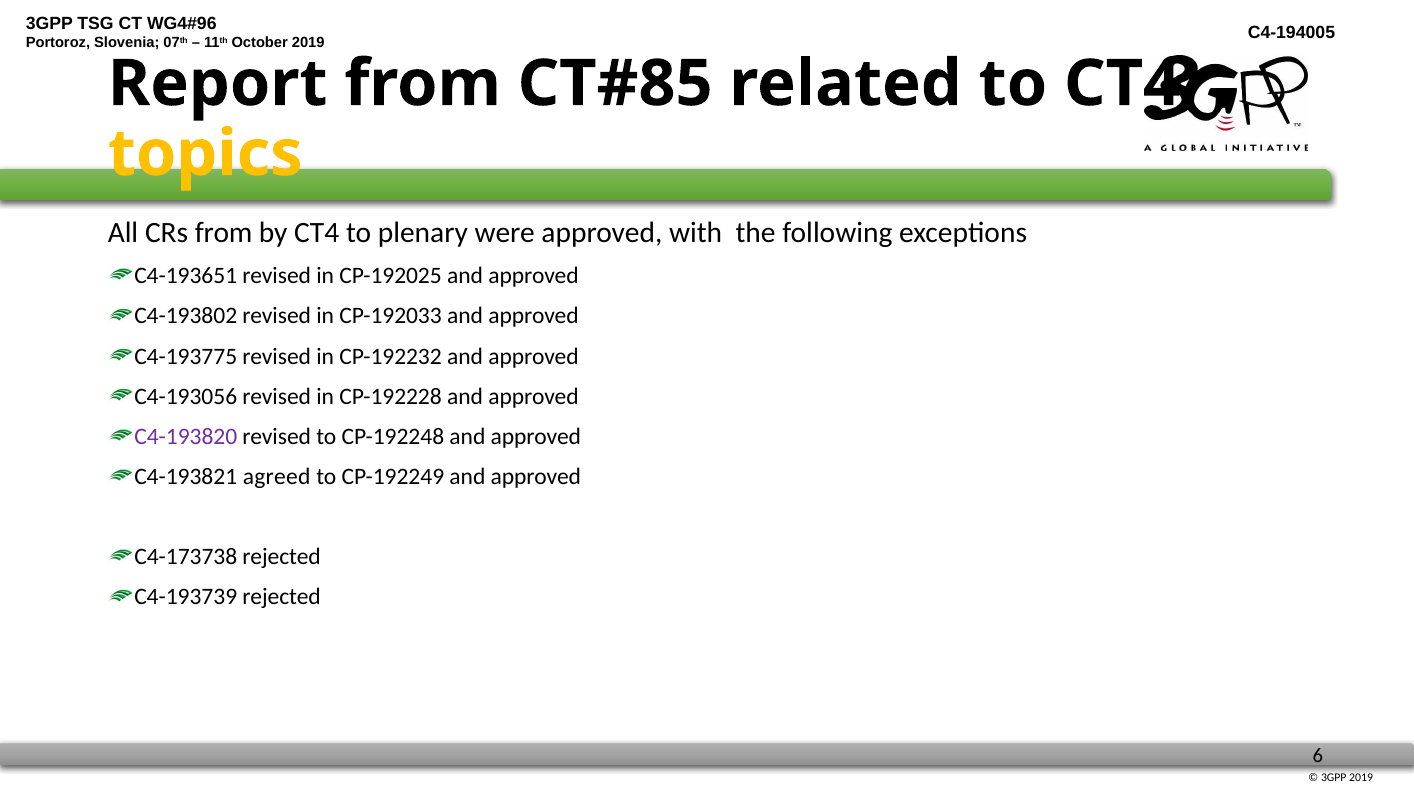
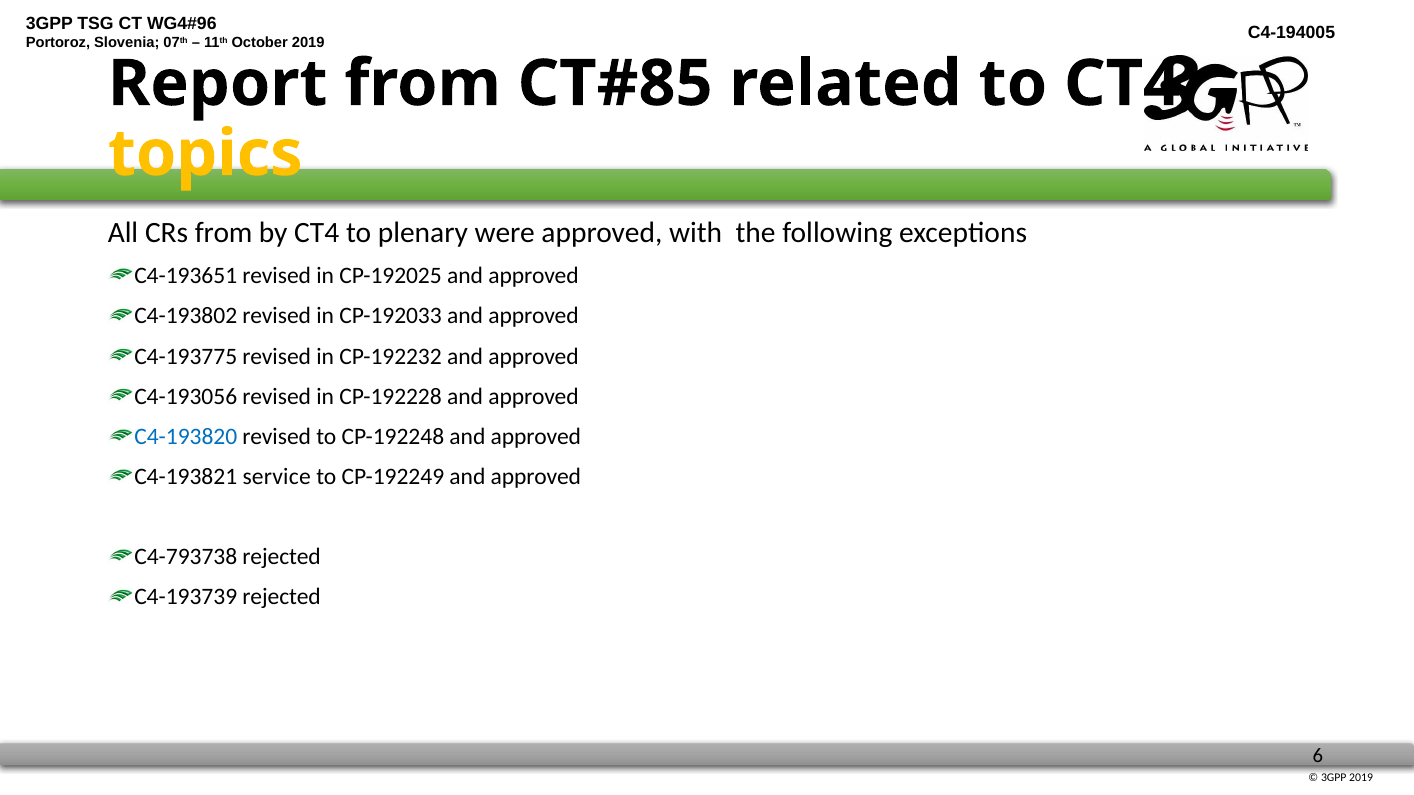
C4-193820 colour: purple -> blue
agreed: agreed -> service
C4-173738: C4-173738 -> C4-793738
